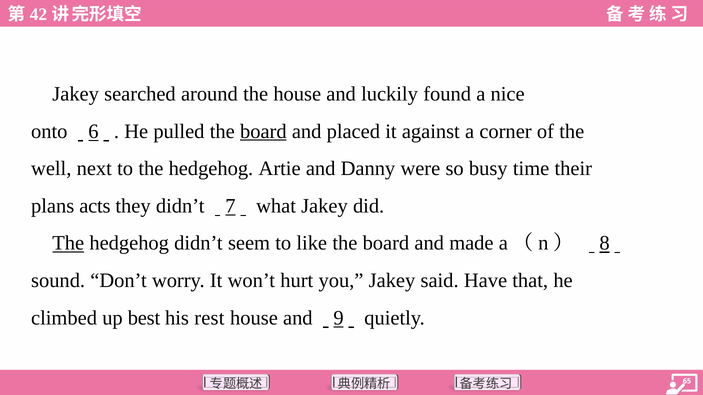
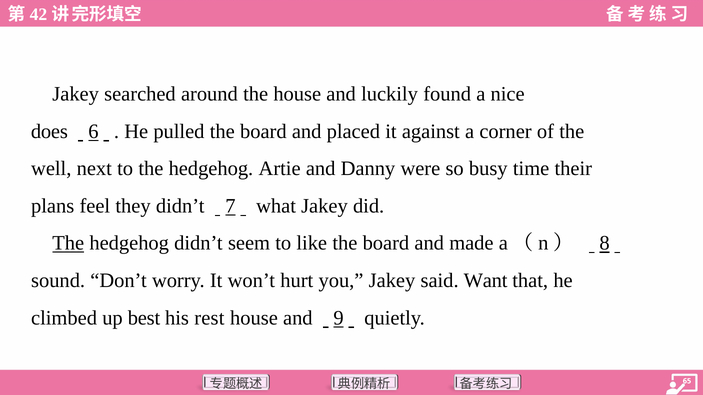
onto: onto -> does
board at (263, 131) underline: present -> none
acts: acts -> feel
Have: Have -> Want
